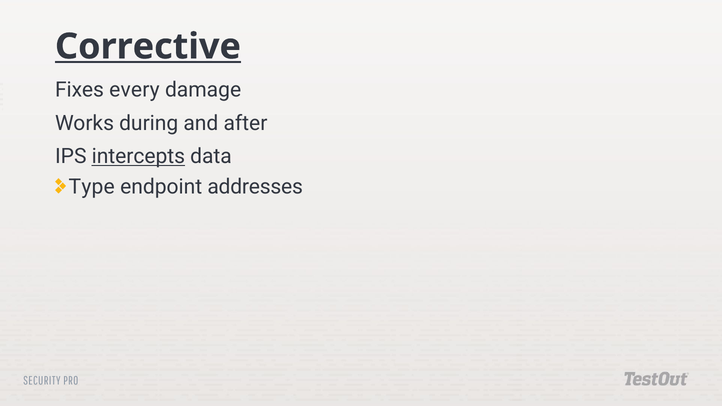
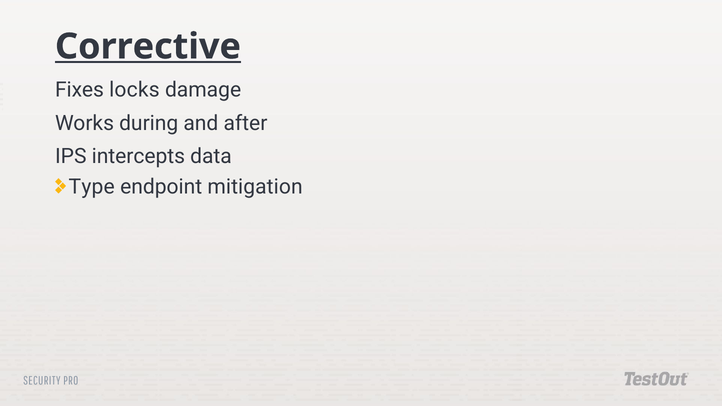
every: every -> locks
intercepts underline: present -> none
addresses: addresses -> mitigation
